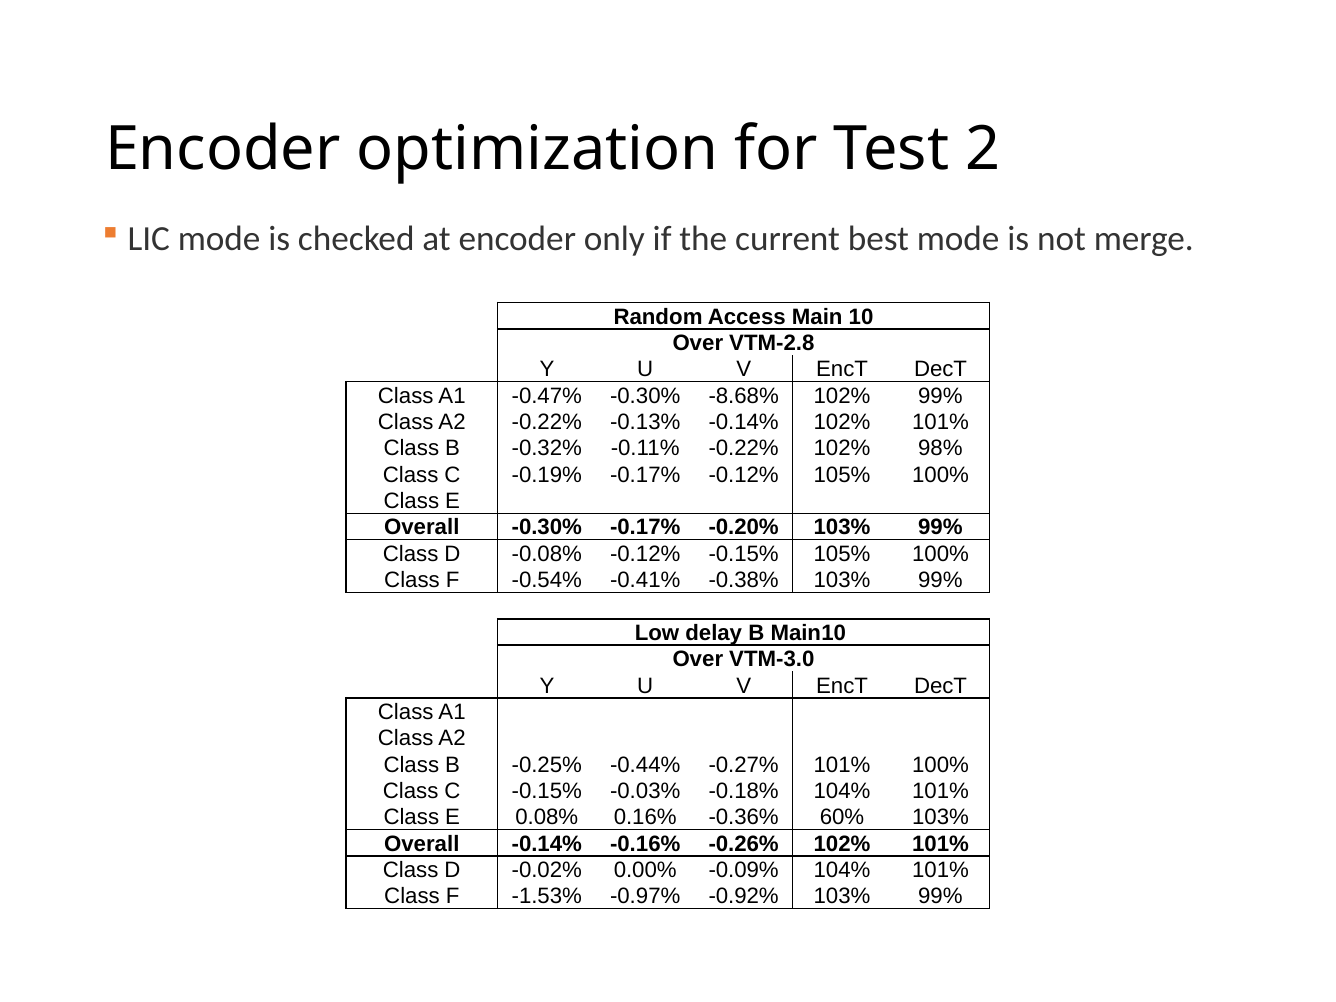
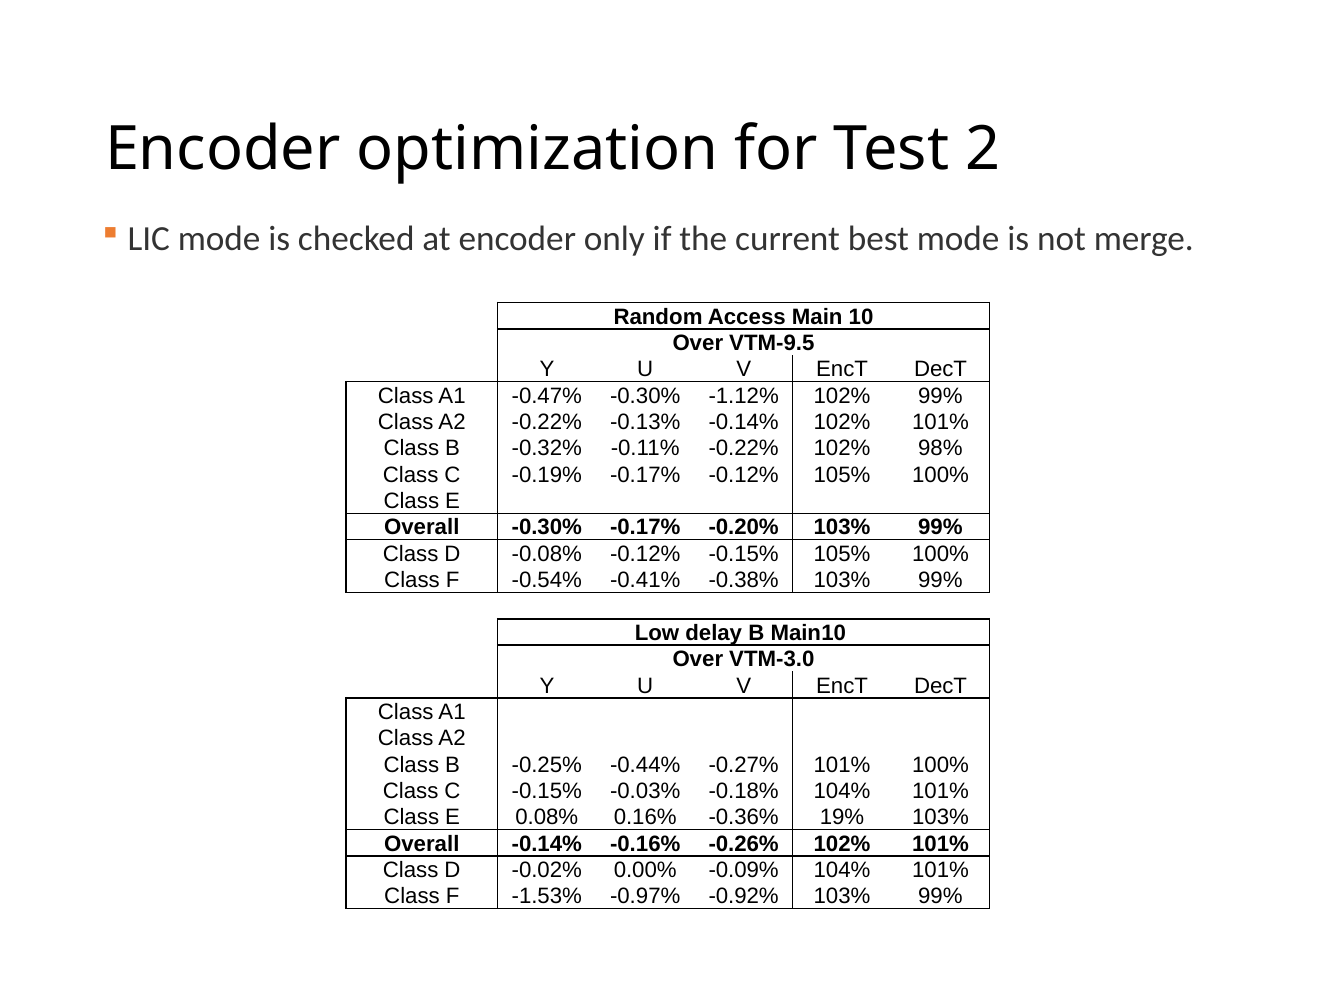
VTM-2.8: VTM-2.8 -> VTM-9.5
-8.68%: -8.68% -> -1.12%
60%: 60% -> 19%
